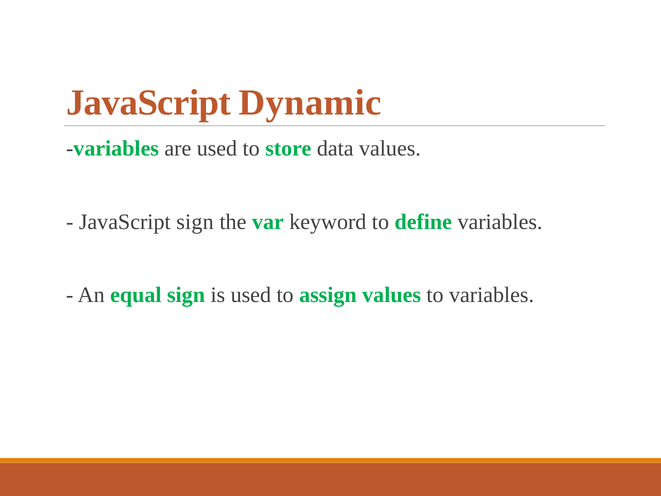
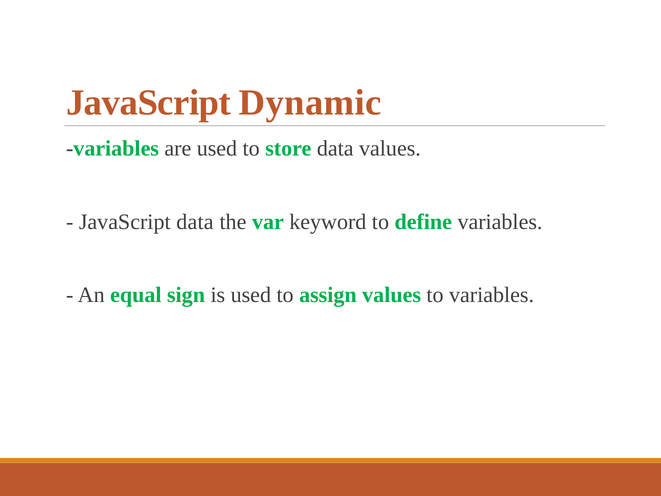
JavaScript sign: sign -> data
